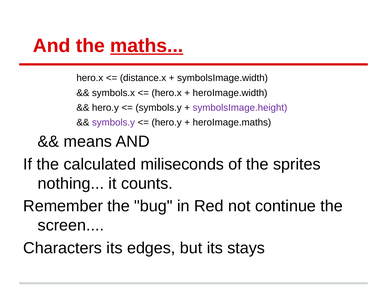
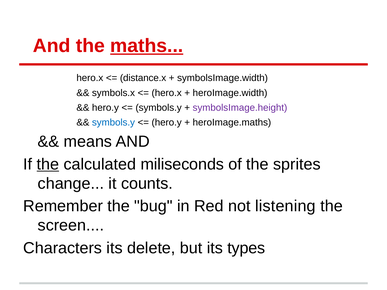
symbols.y at (113, 123) colour: purple -> blue
the at (48, 164) underline: none -> present
nothing: nothing -> change
continue: continue -> listening
edges: edges -> delete
stays: stays -> types
